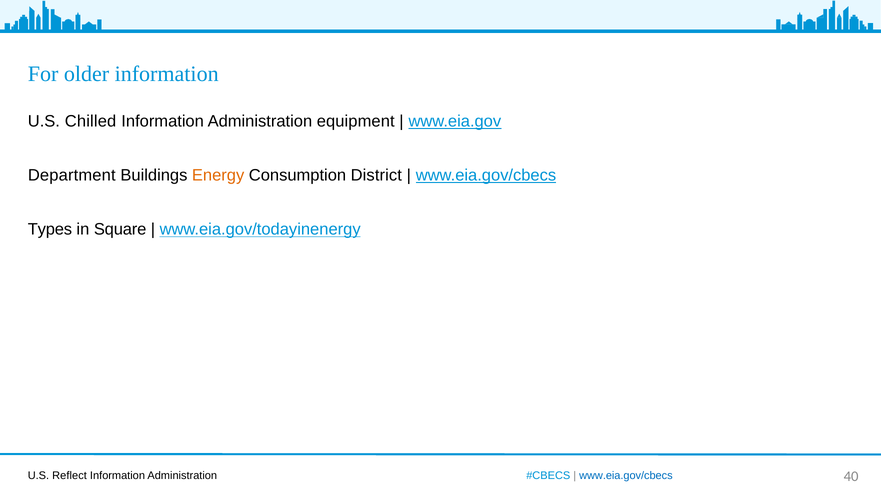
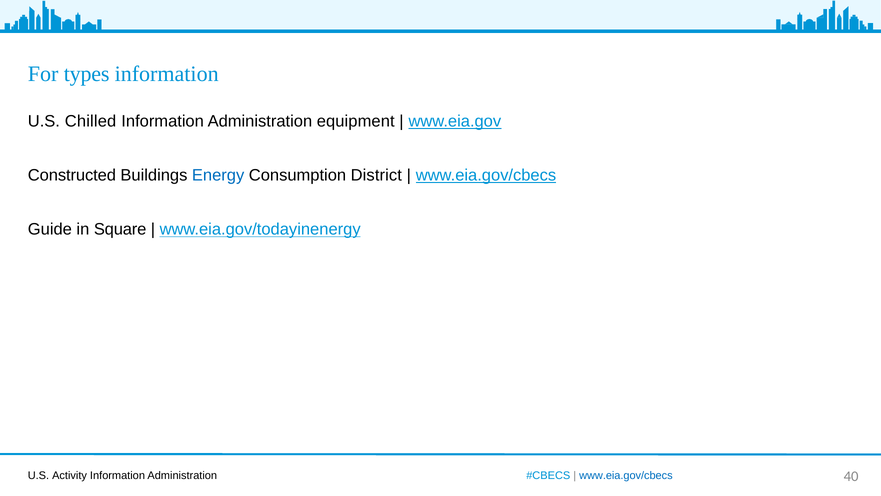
older: older -> types
Department: Department -> Constructed
Energy colour: orange -> blue
Types: Types -> Guide
Reflect: Reflect -> Activity
